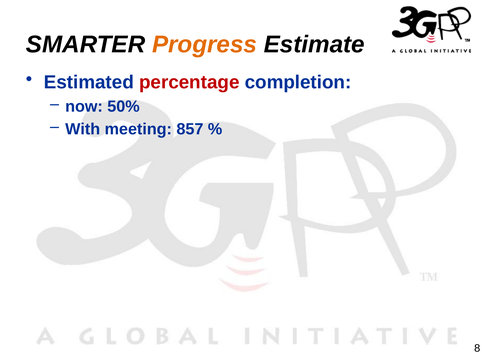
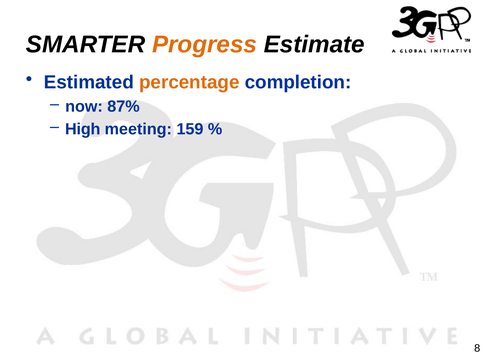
percentage colour: red -> orange
50%: 50% -> 87%
With: With -> High
857: 857 -> 159
